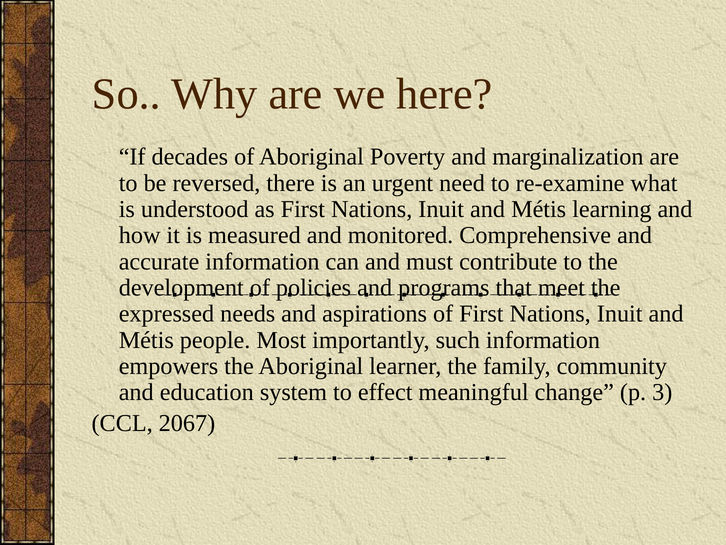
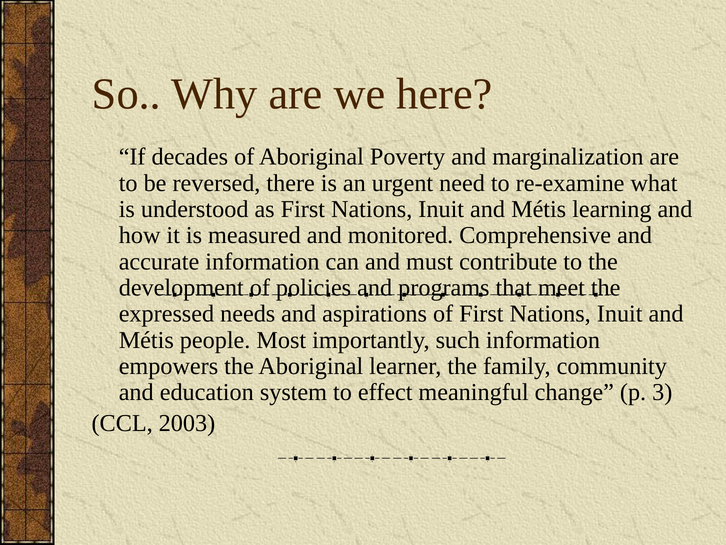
2067: 2067 -> 2003
